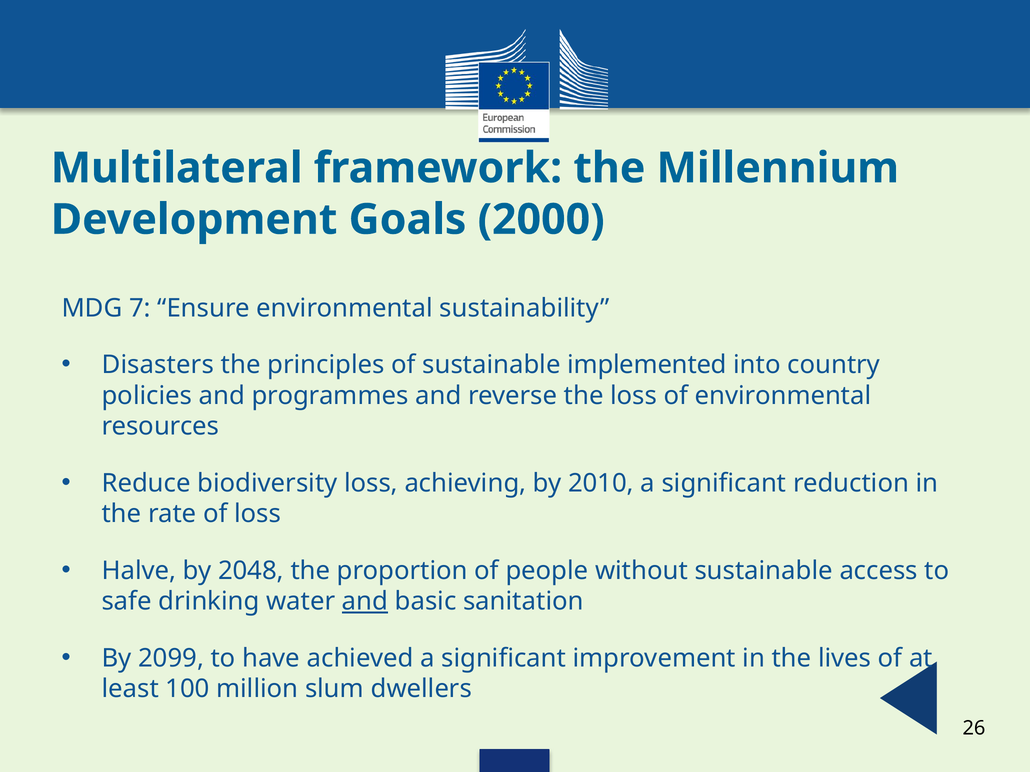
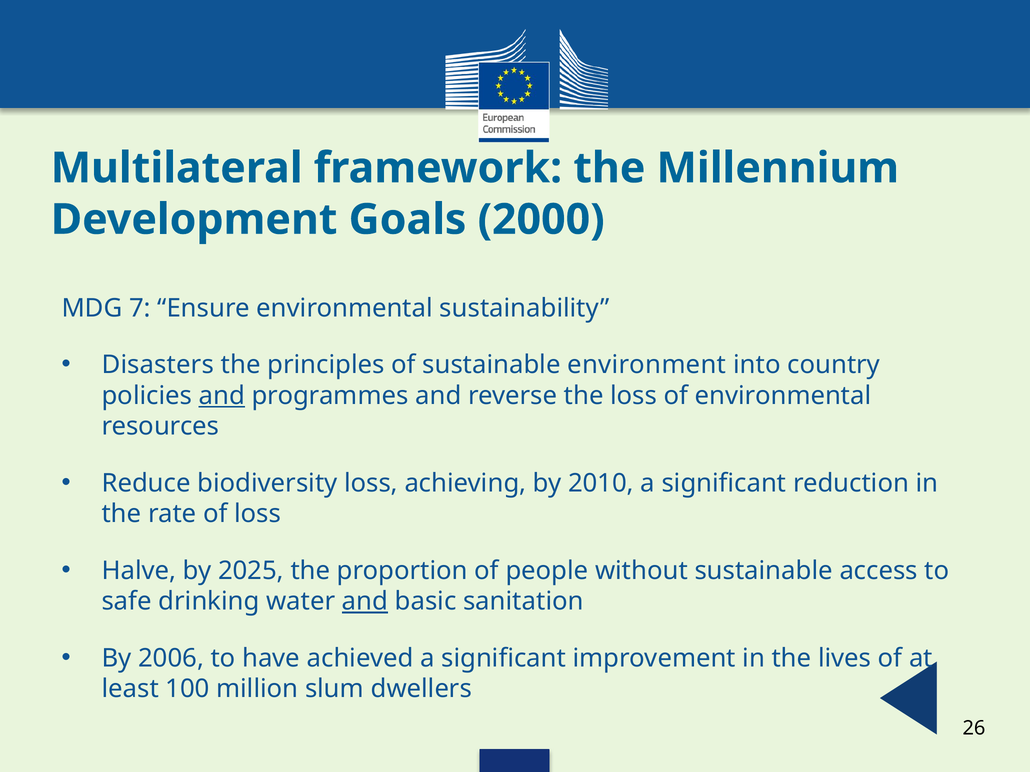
implemented: implemented -> environment
and at (222, 396) underline: none -> present
2048: 2048 -> 2025
2099: 2099 -> 2006
